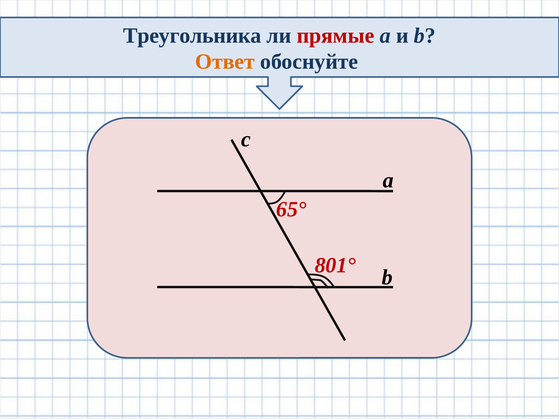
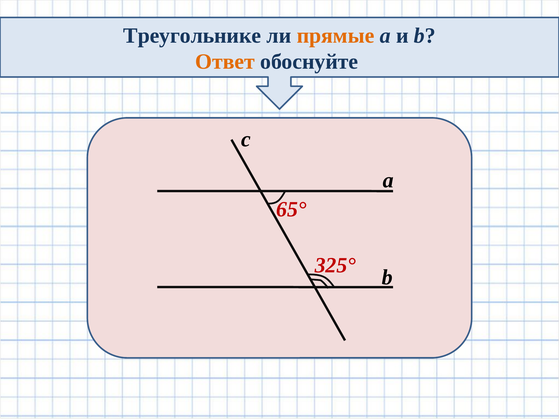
Треугольника: Треугольника -> Треугольнике
прямые colour: red -> orange
801°: 801° -> 325°
